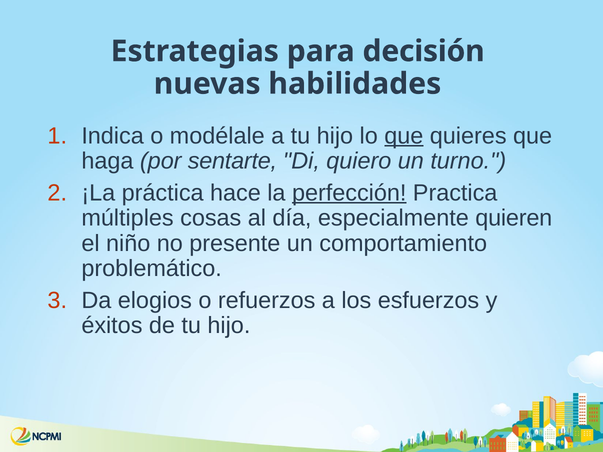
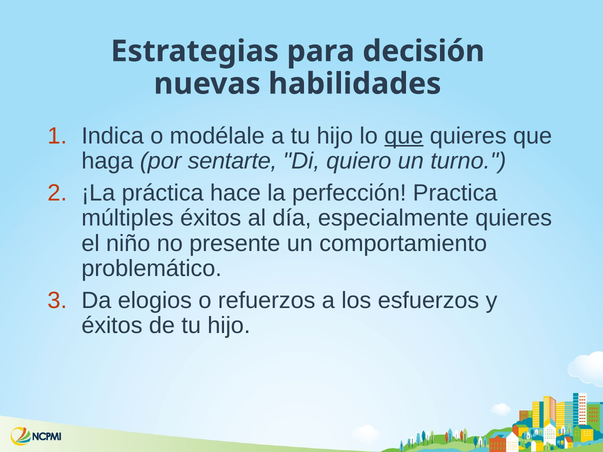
perfección underline: present -> none
múltiples cosas: cosas -> éxitos
especialmente quieren: quieren -> quieres
